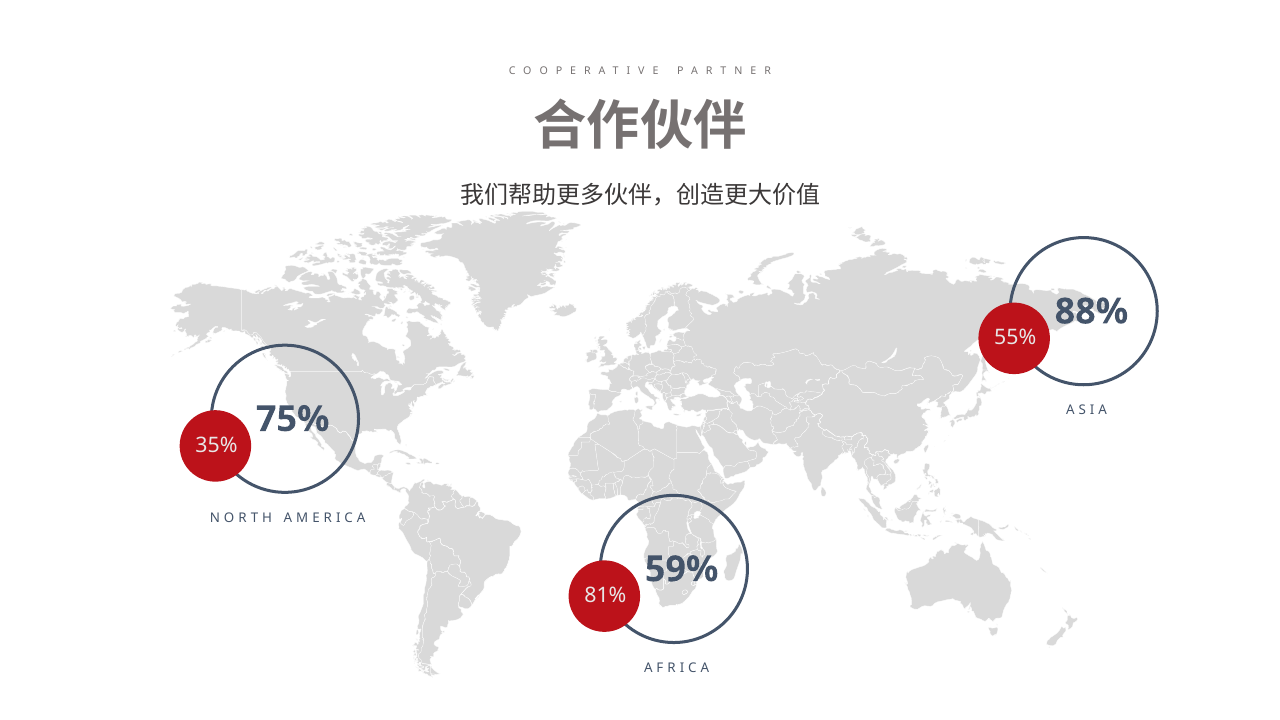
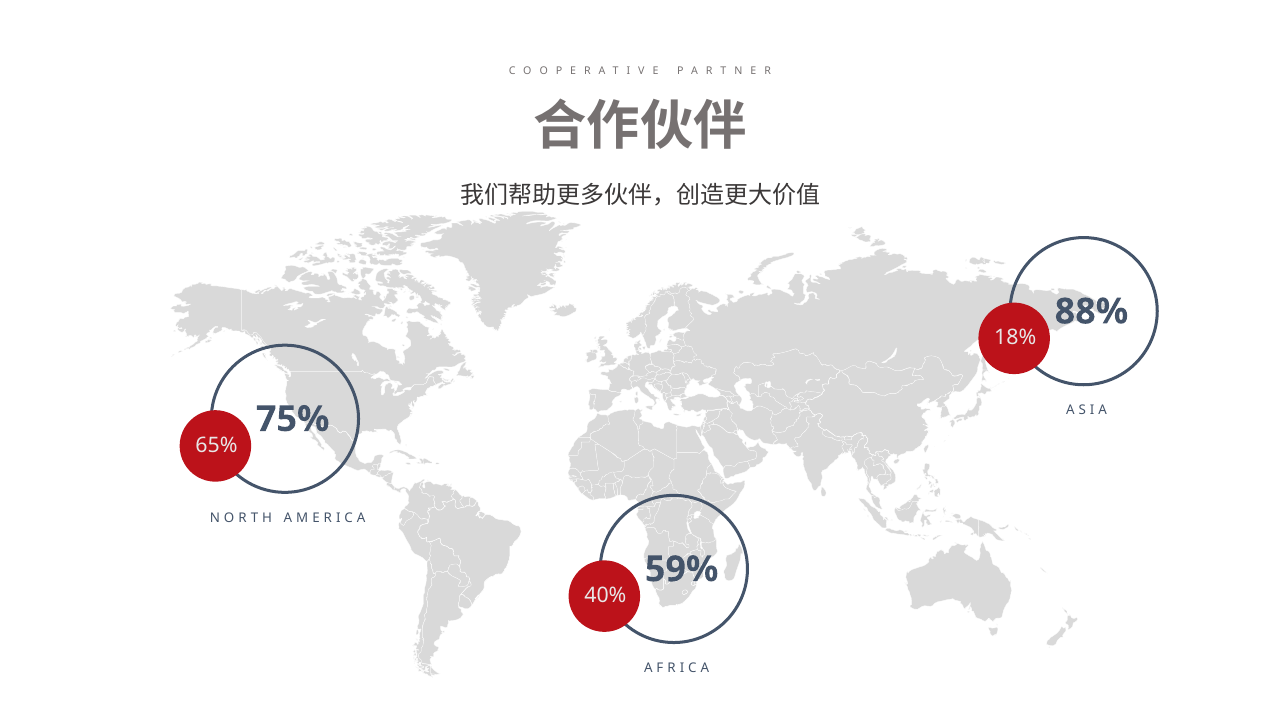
55%: 55% -> 18%
35%: 35% -> 65%
81%: 81% -> 40%
